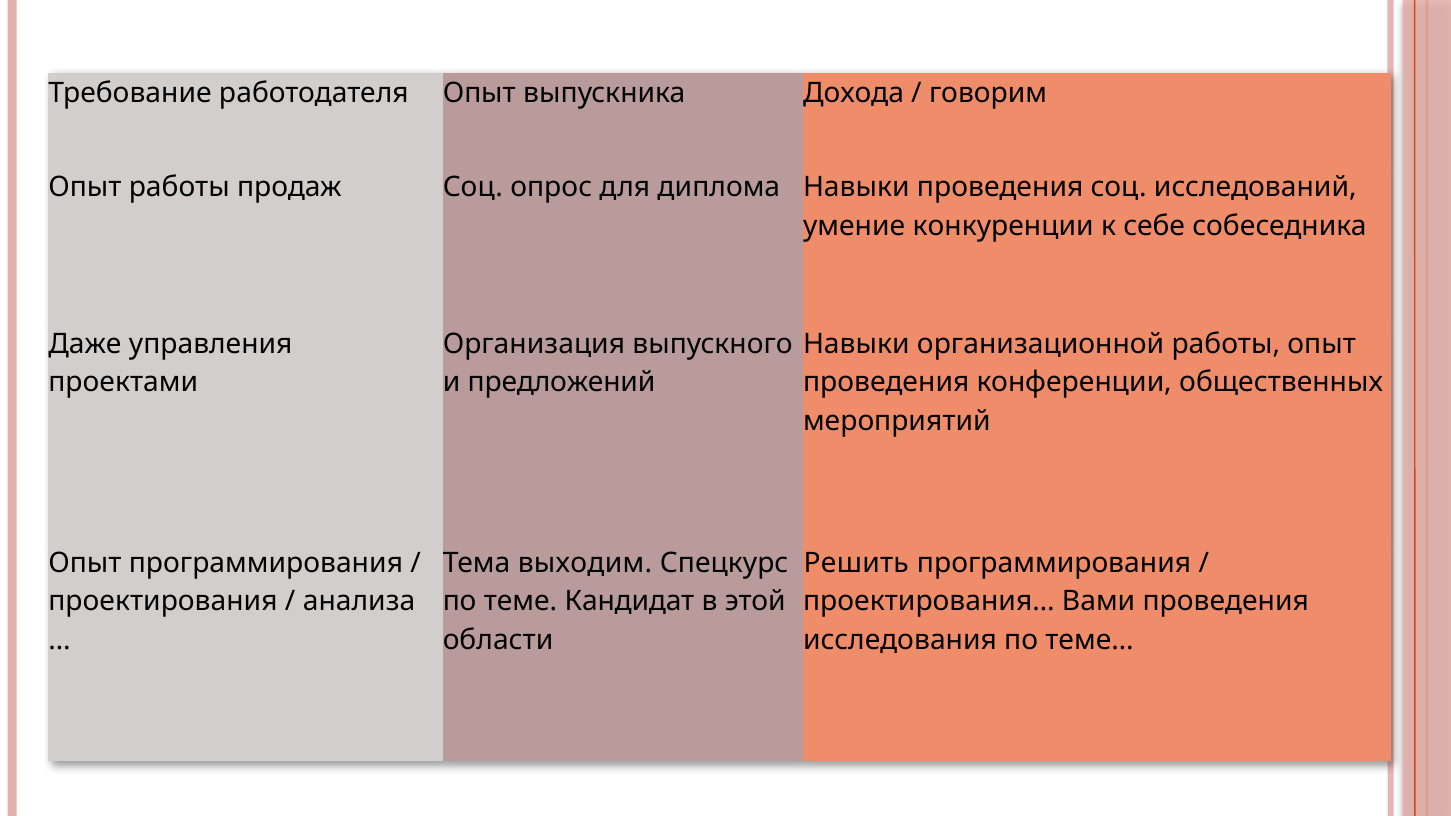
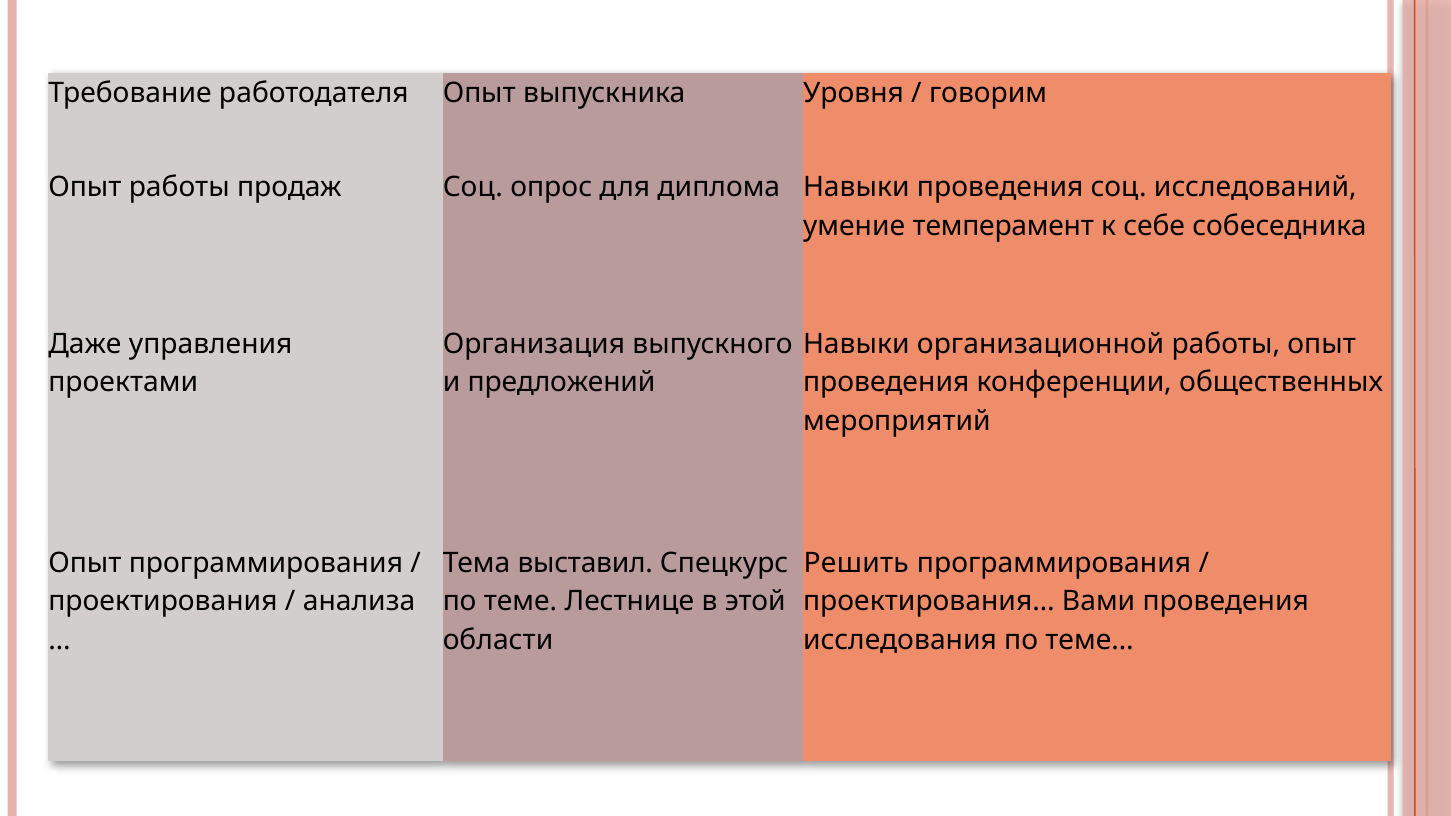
Дохода: Дохода -> Уровня
конкуренции: конкуренции -> темперамент
выходим: выходим -> выставил
Кандидат: Кандидат -> Лестнице
